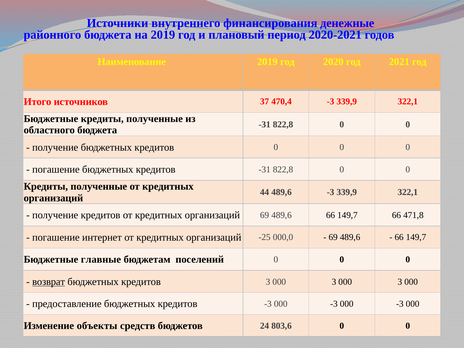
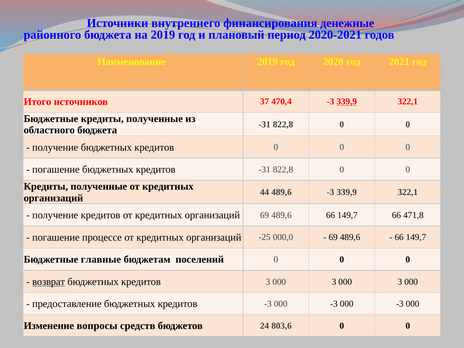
339,9 at (347, 102) underline: none -> present
интернет: интернет -> процессе
объекты: объекты -> вопросы
